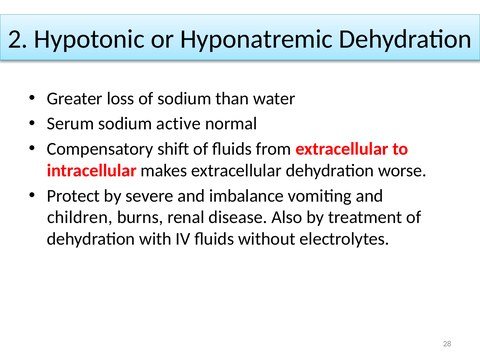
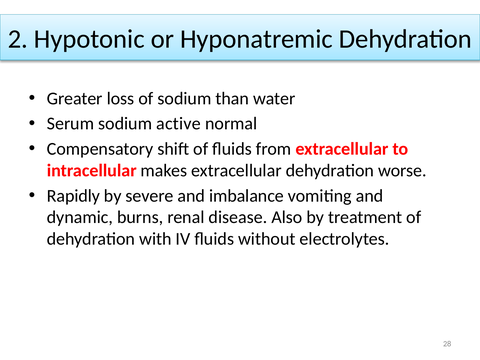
Protect: Protect -> Rapidly
children: children -> dynamic
